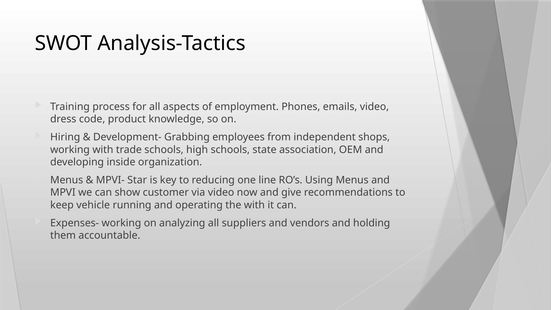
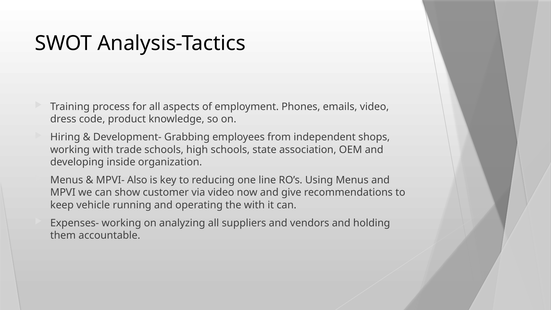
Star: Star -> Also
